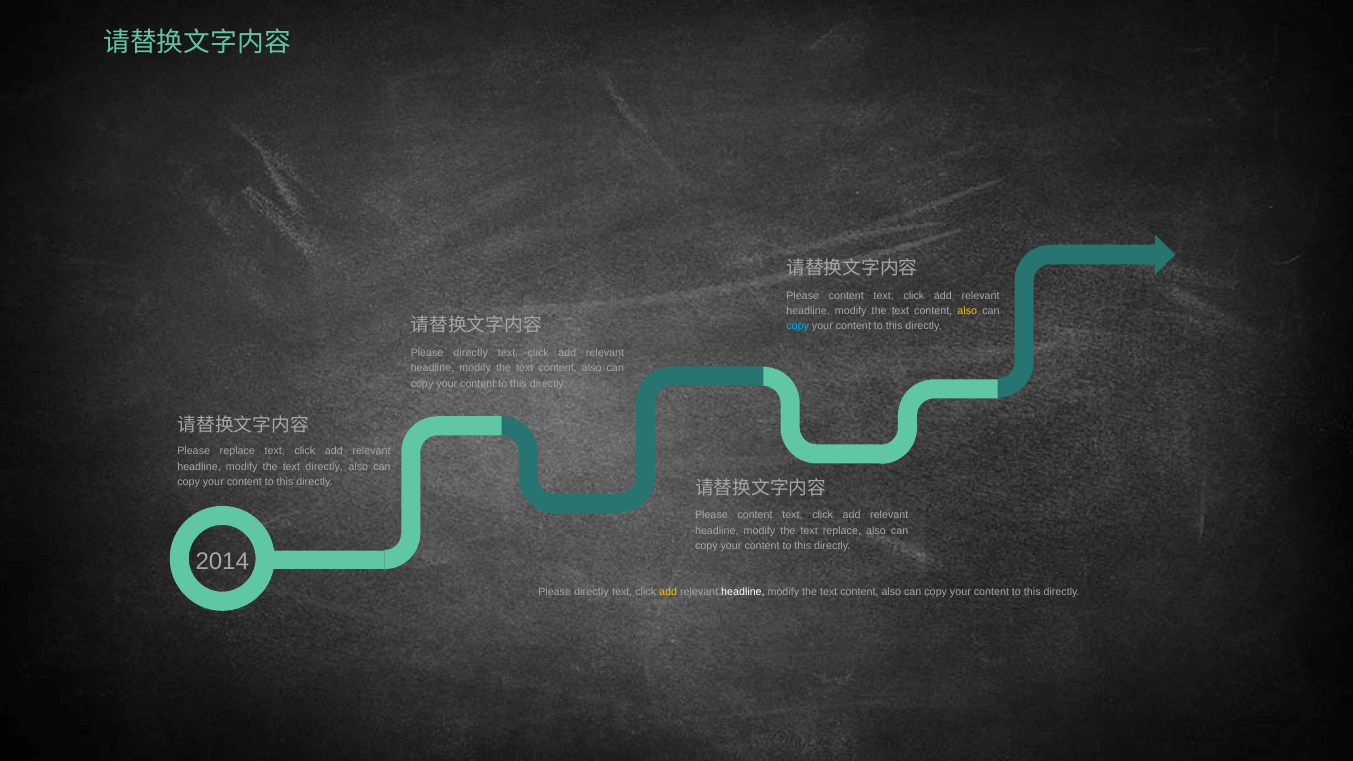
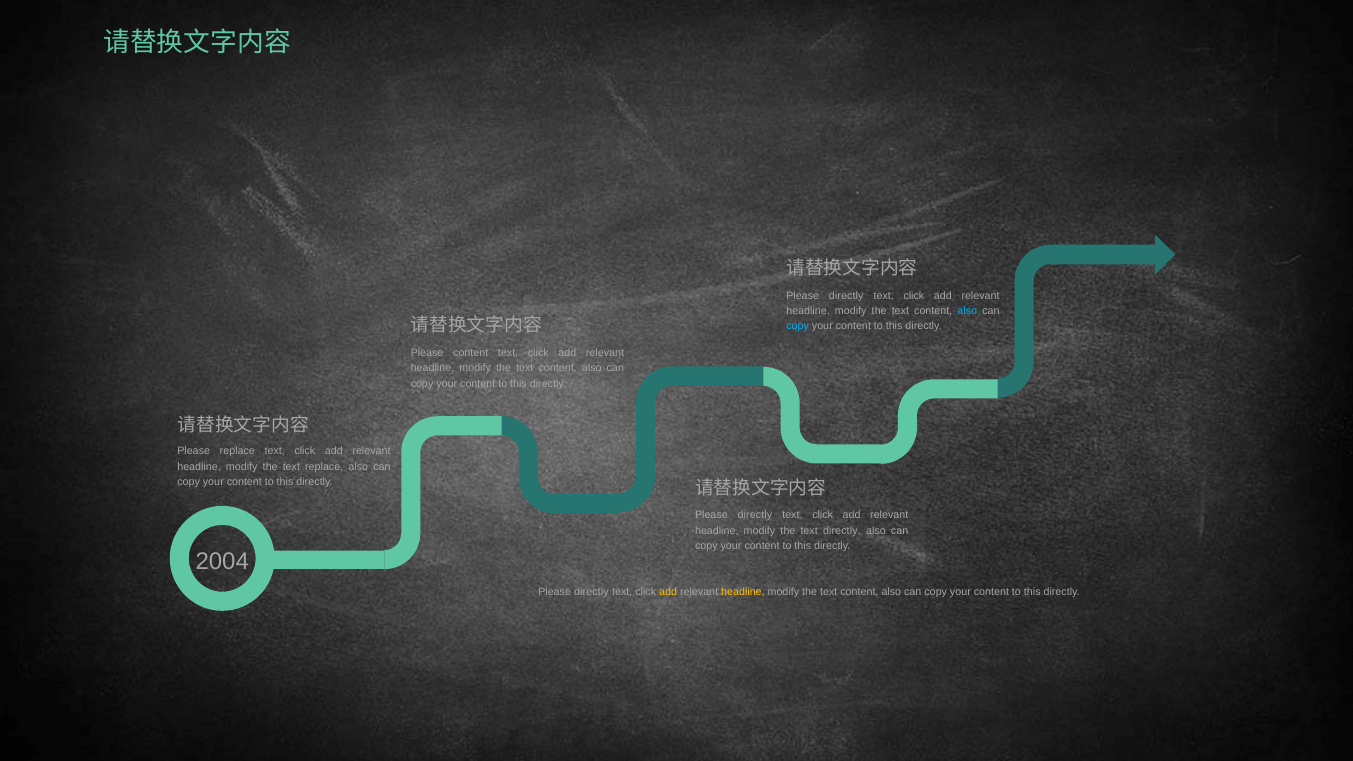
content at (846, 296): content -> directly
also at (967, 311) colour: yellow -> light blue
directly at (471, 353): directly -> content
text directly: directly -> replace
content at (755, 515): content -> directly
text replace: replace -> directly
2014: 2014 -> 2004
headline at (743, 592) colour: white -> yellow
